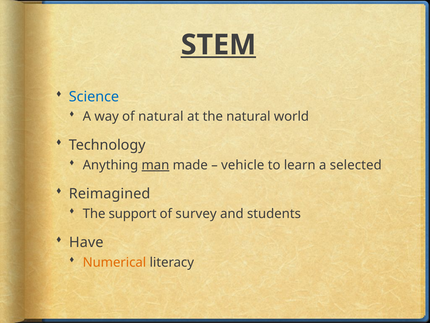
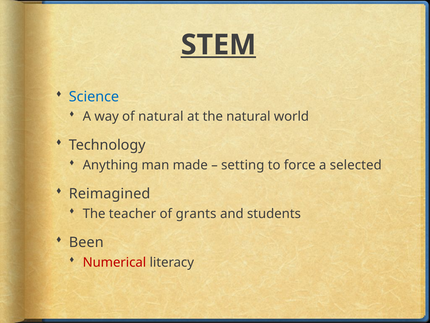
man underline: present -> none
vehicle: vehicle -> setting
learn: learn -> force
support: support -> teacher
survey: survey -> grants
Have: Have -> Been
Numerical colour: orange -> red
